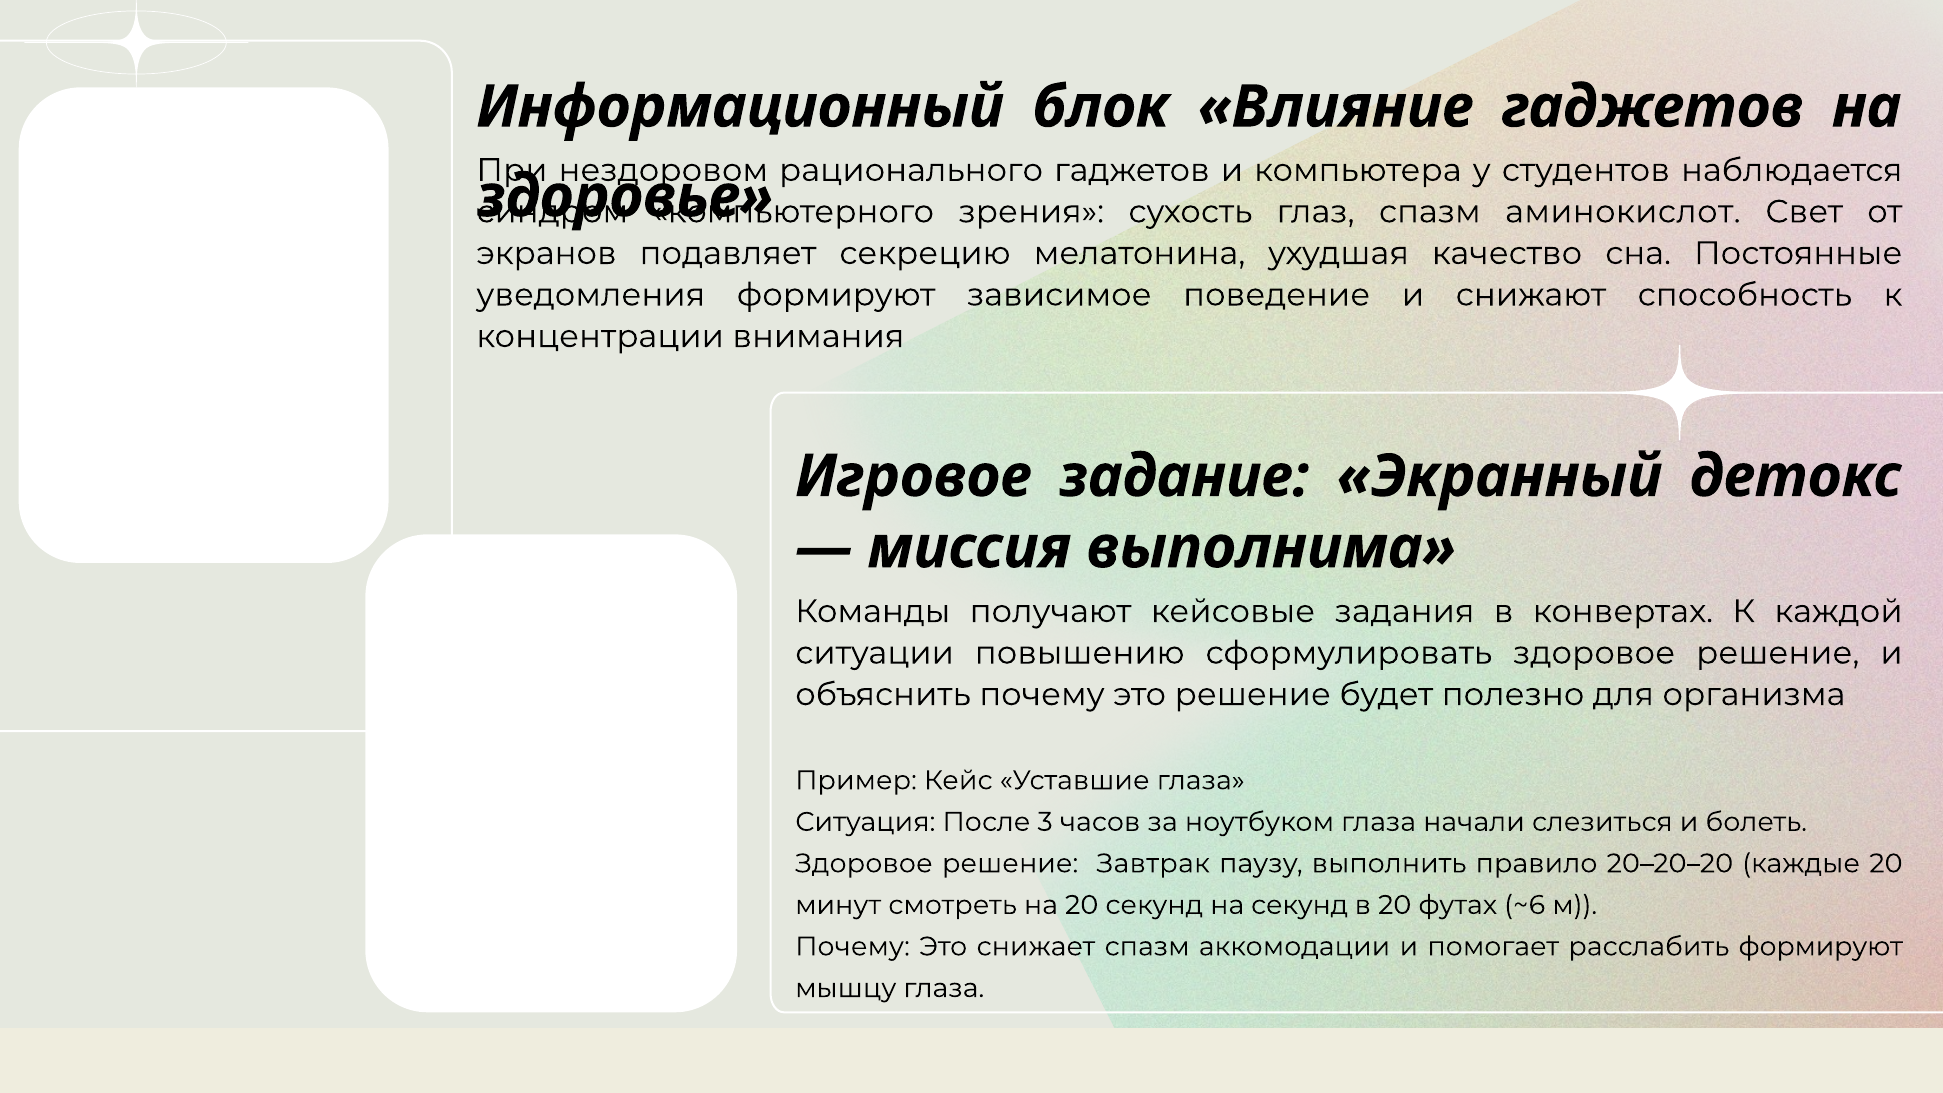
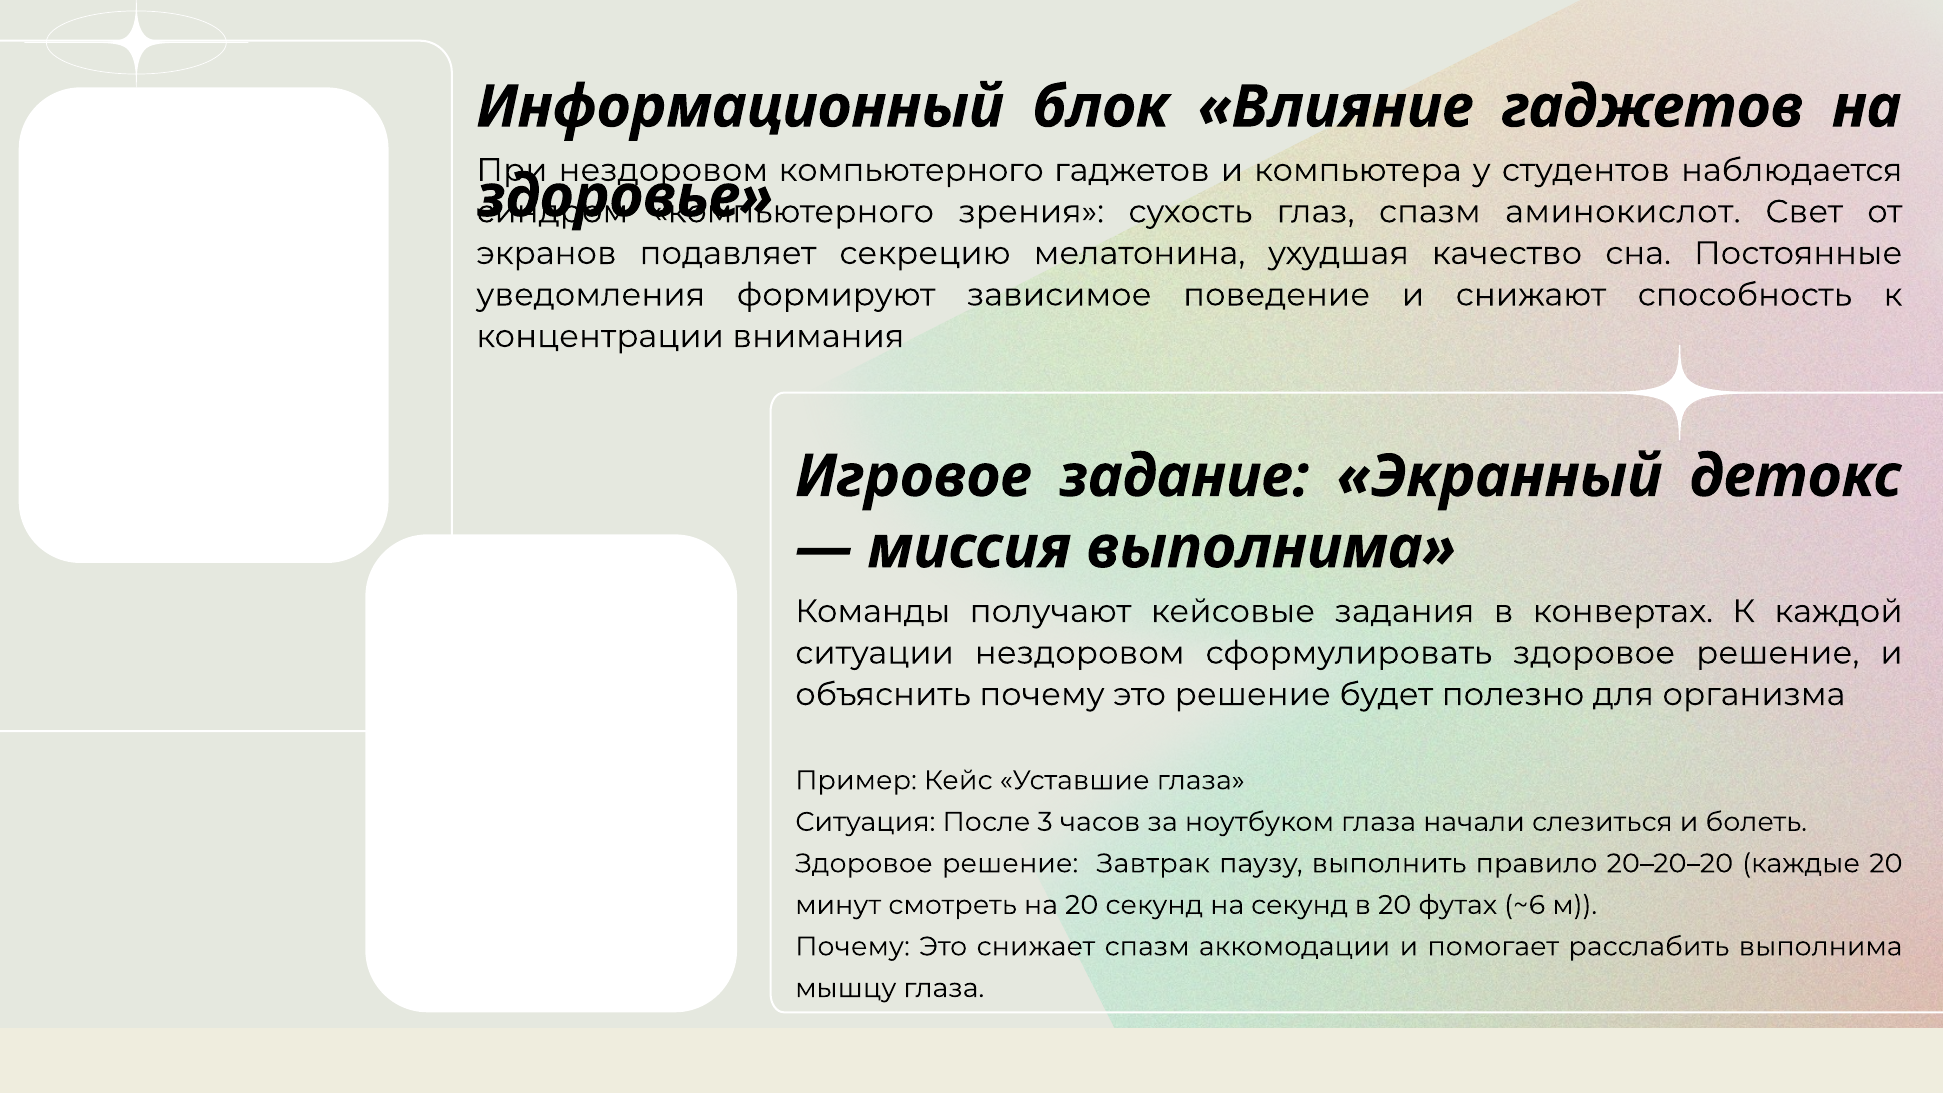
нездоровом рационального: рационального -> компьютерного
ситуации повышению: повышению -> нездоровом
расслабить формируют: формируют -> выполнима
